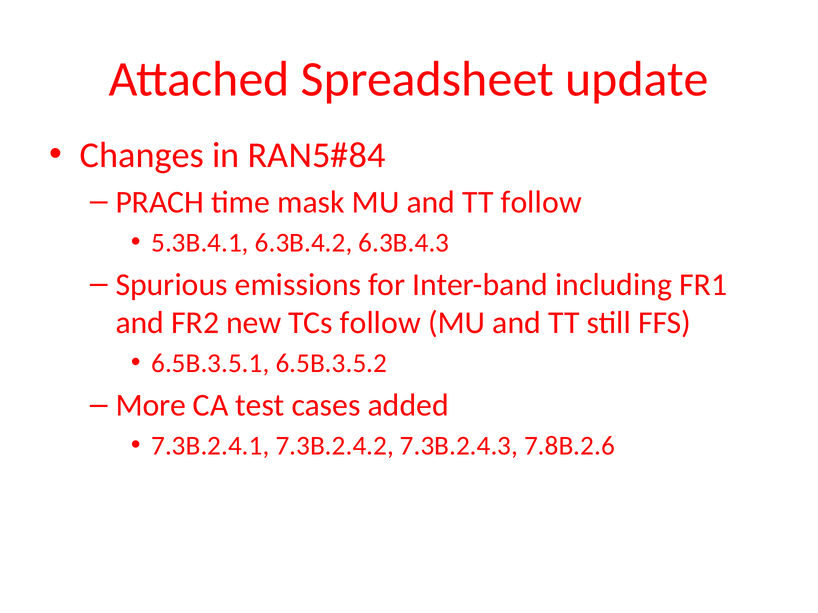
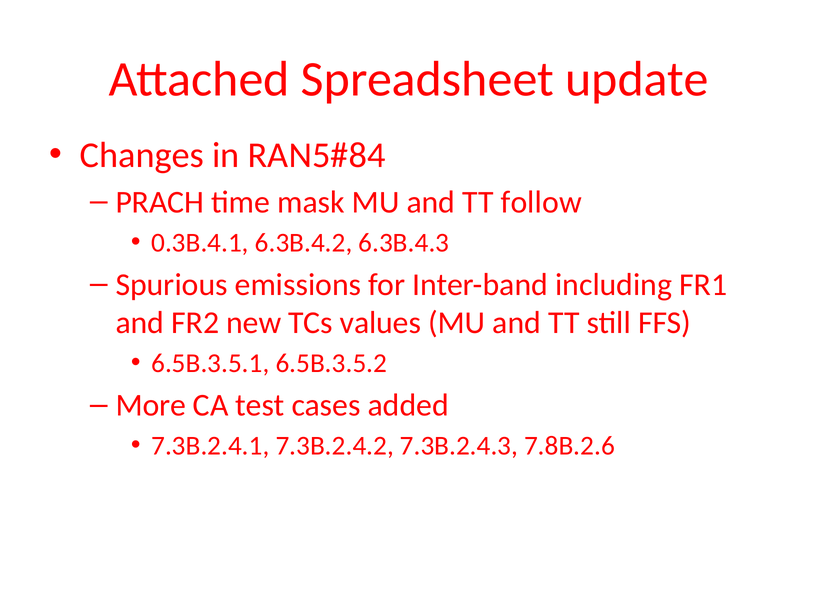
5.3B.4.1: 5.3B.4.1 -> 0.3B.4.1
TCs follow: follow -> values
